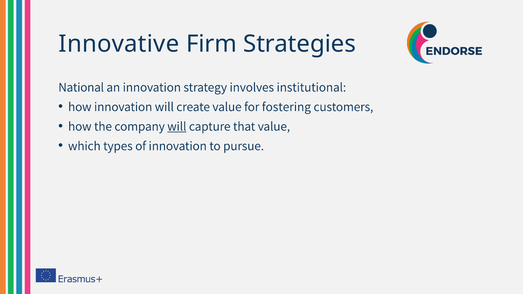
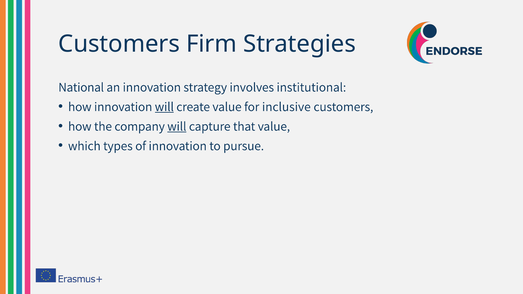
Innovative at (119, 44): Innovative -> Customers
will at (164, 107) underline: none -> present
fostering: fostering -> inclusive
